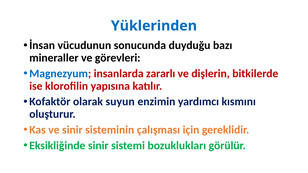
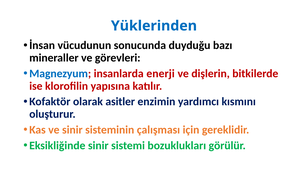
zararlı: zararlı -> enerji
suyun: suyun -> asitler
